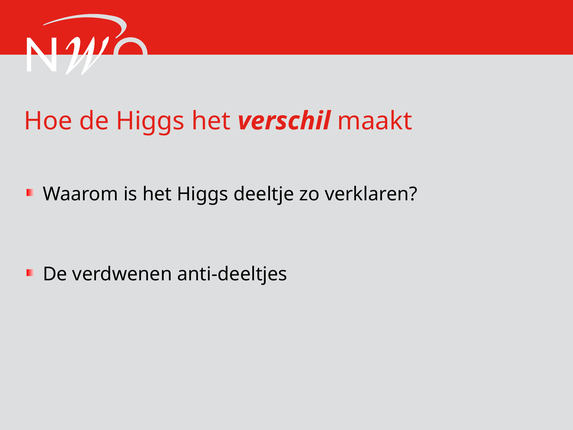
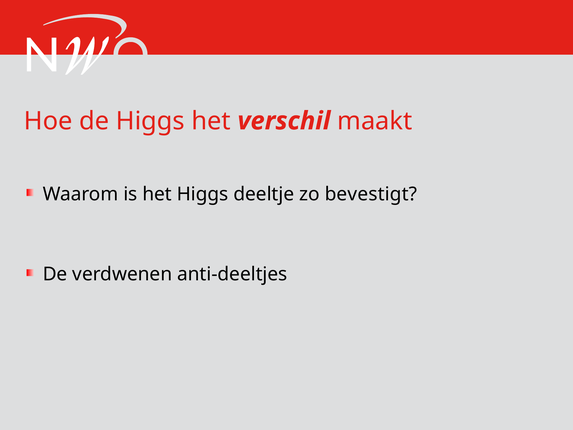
verklaren: verklaren -> bevestigt
